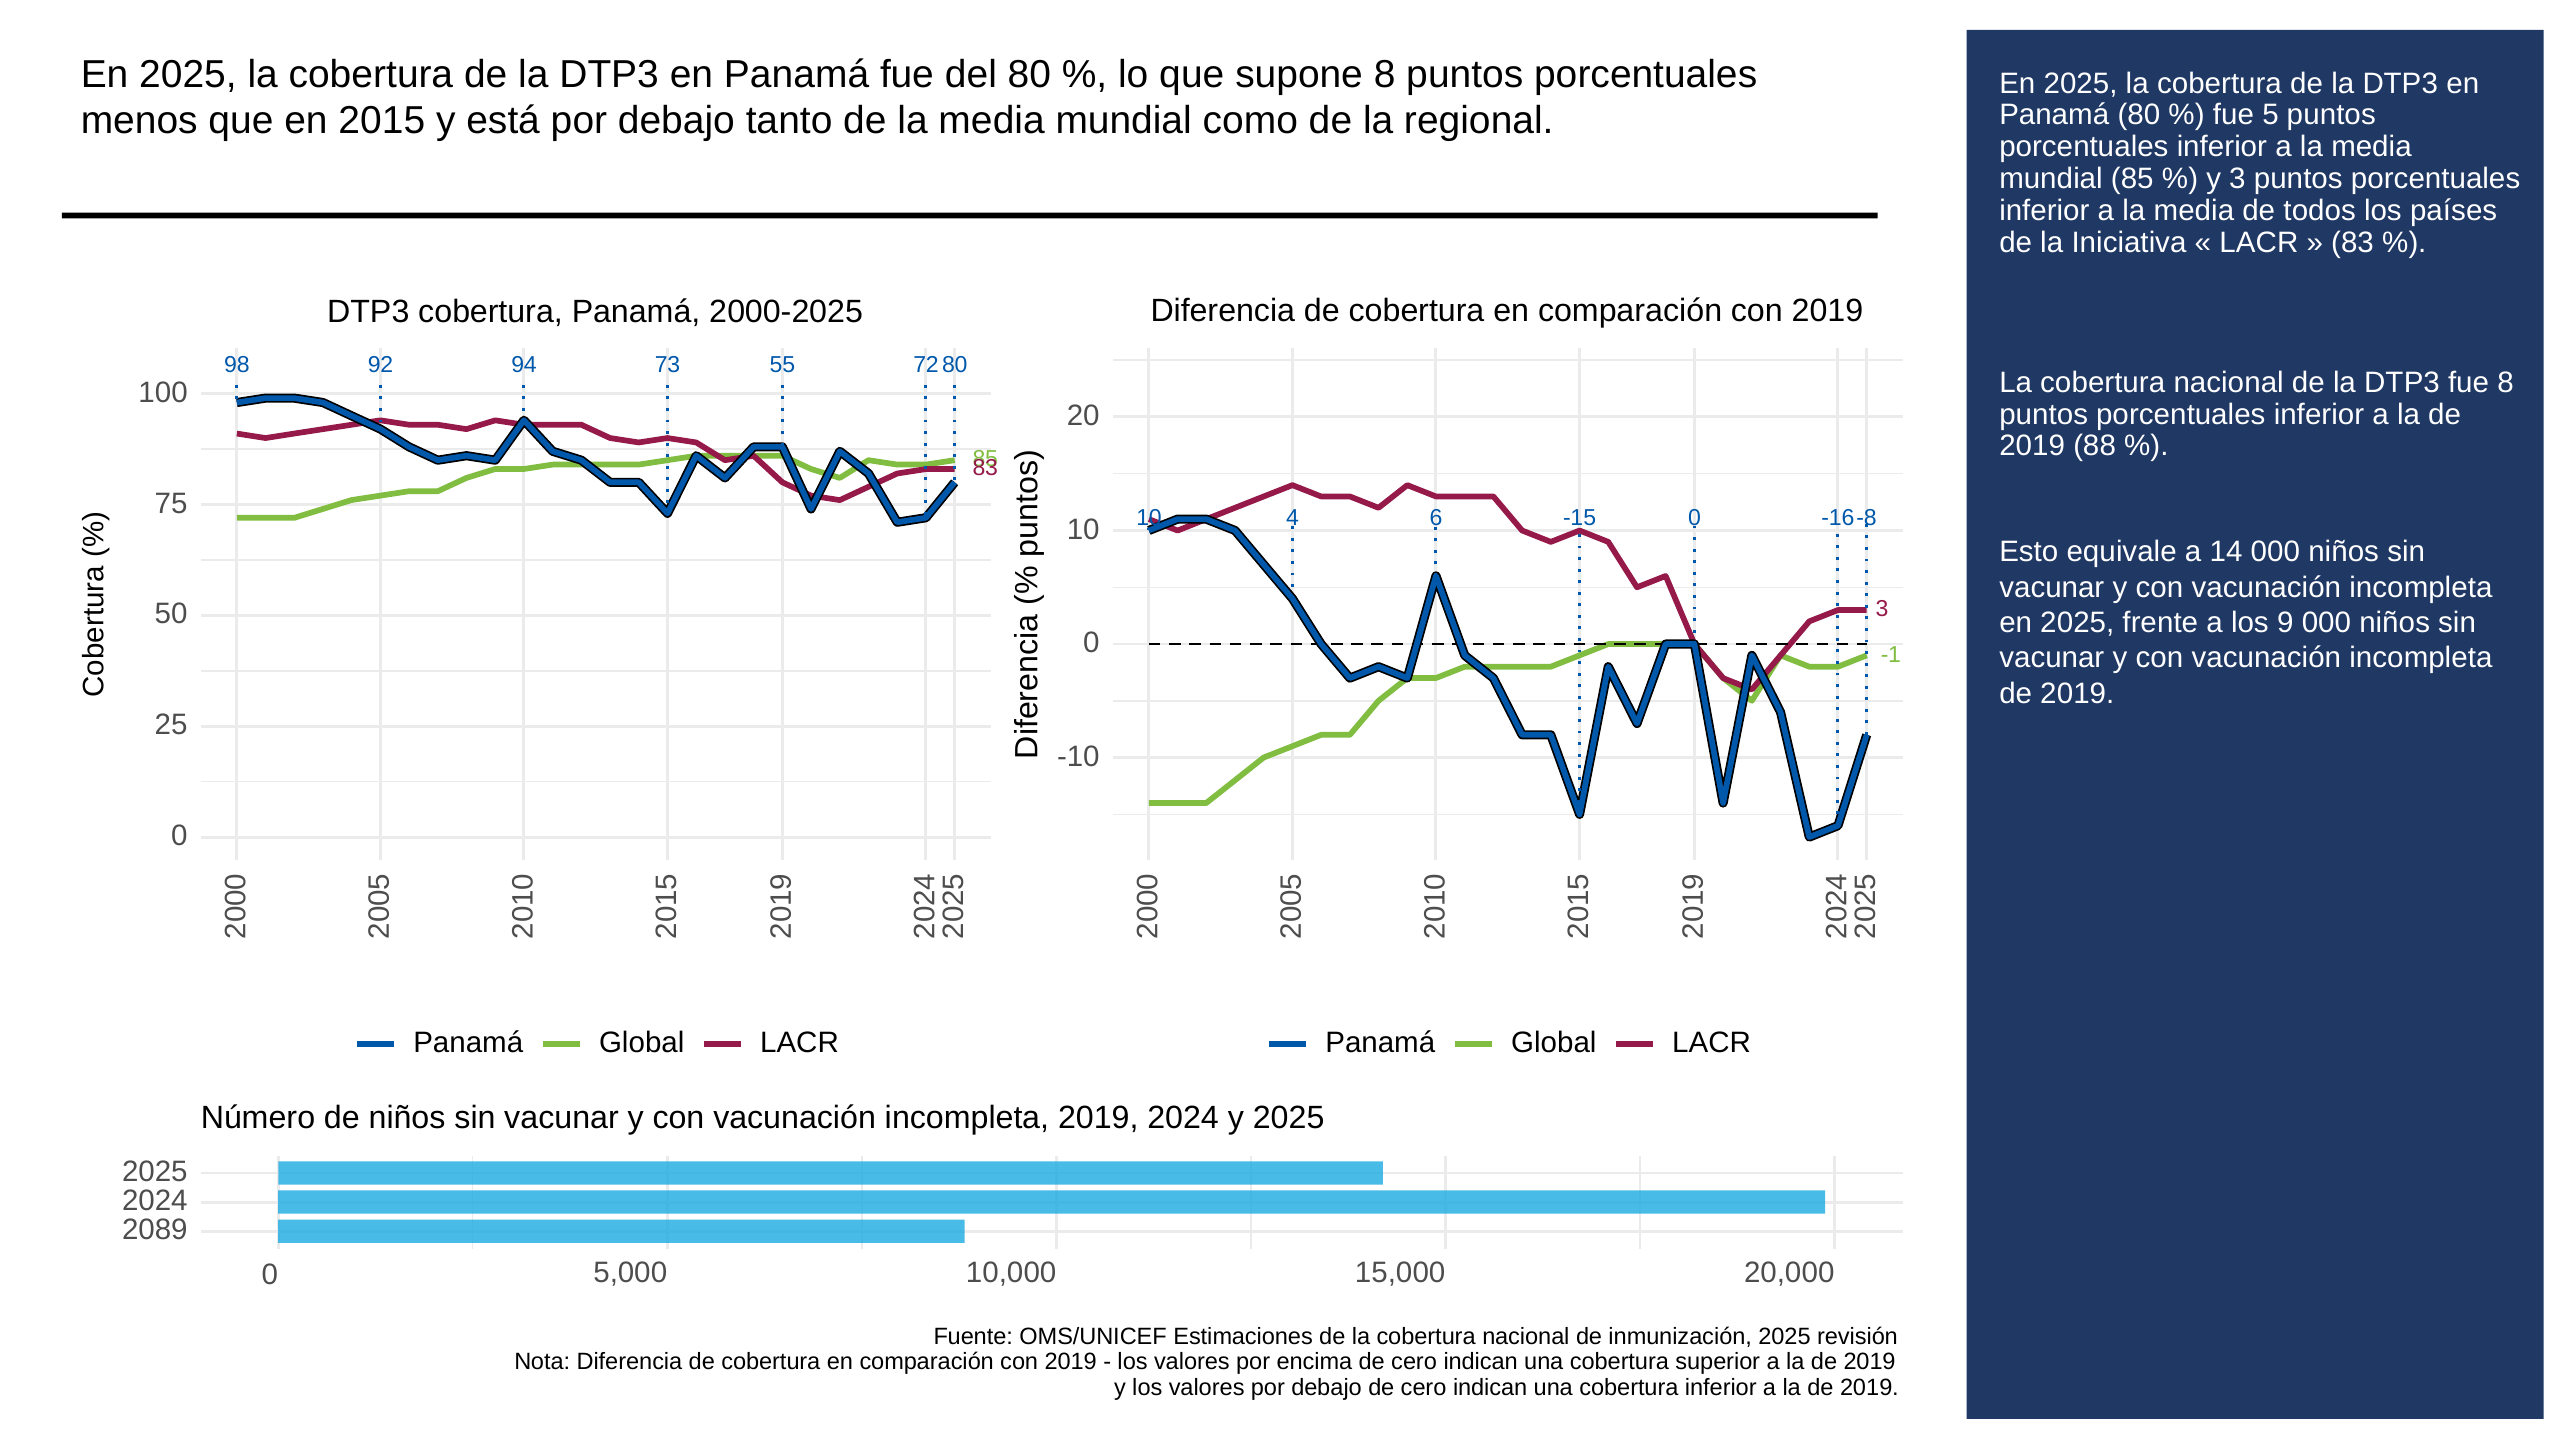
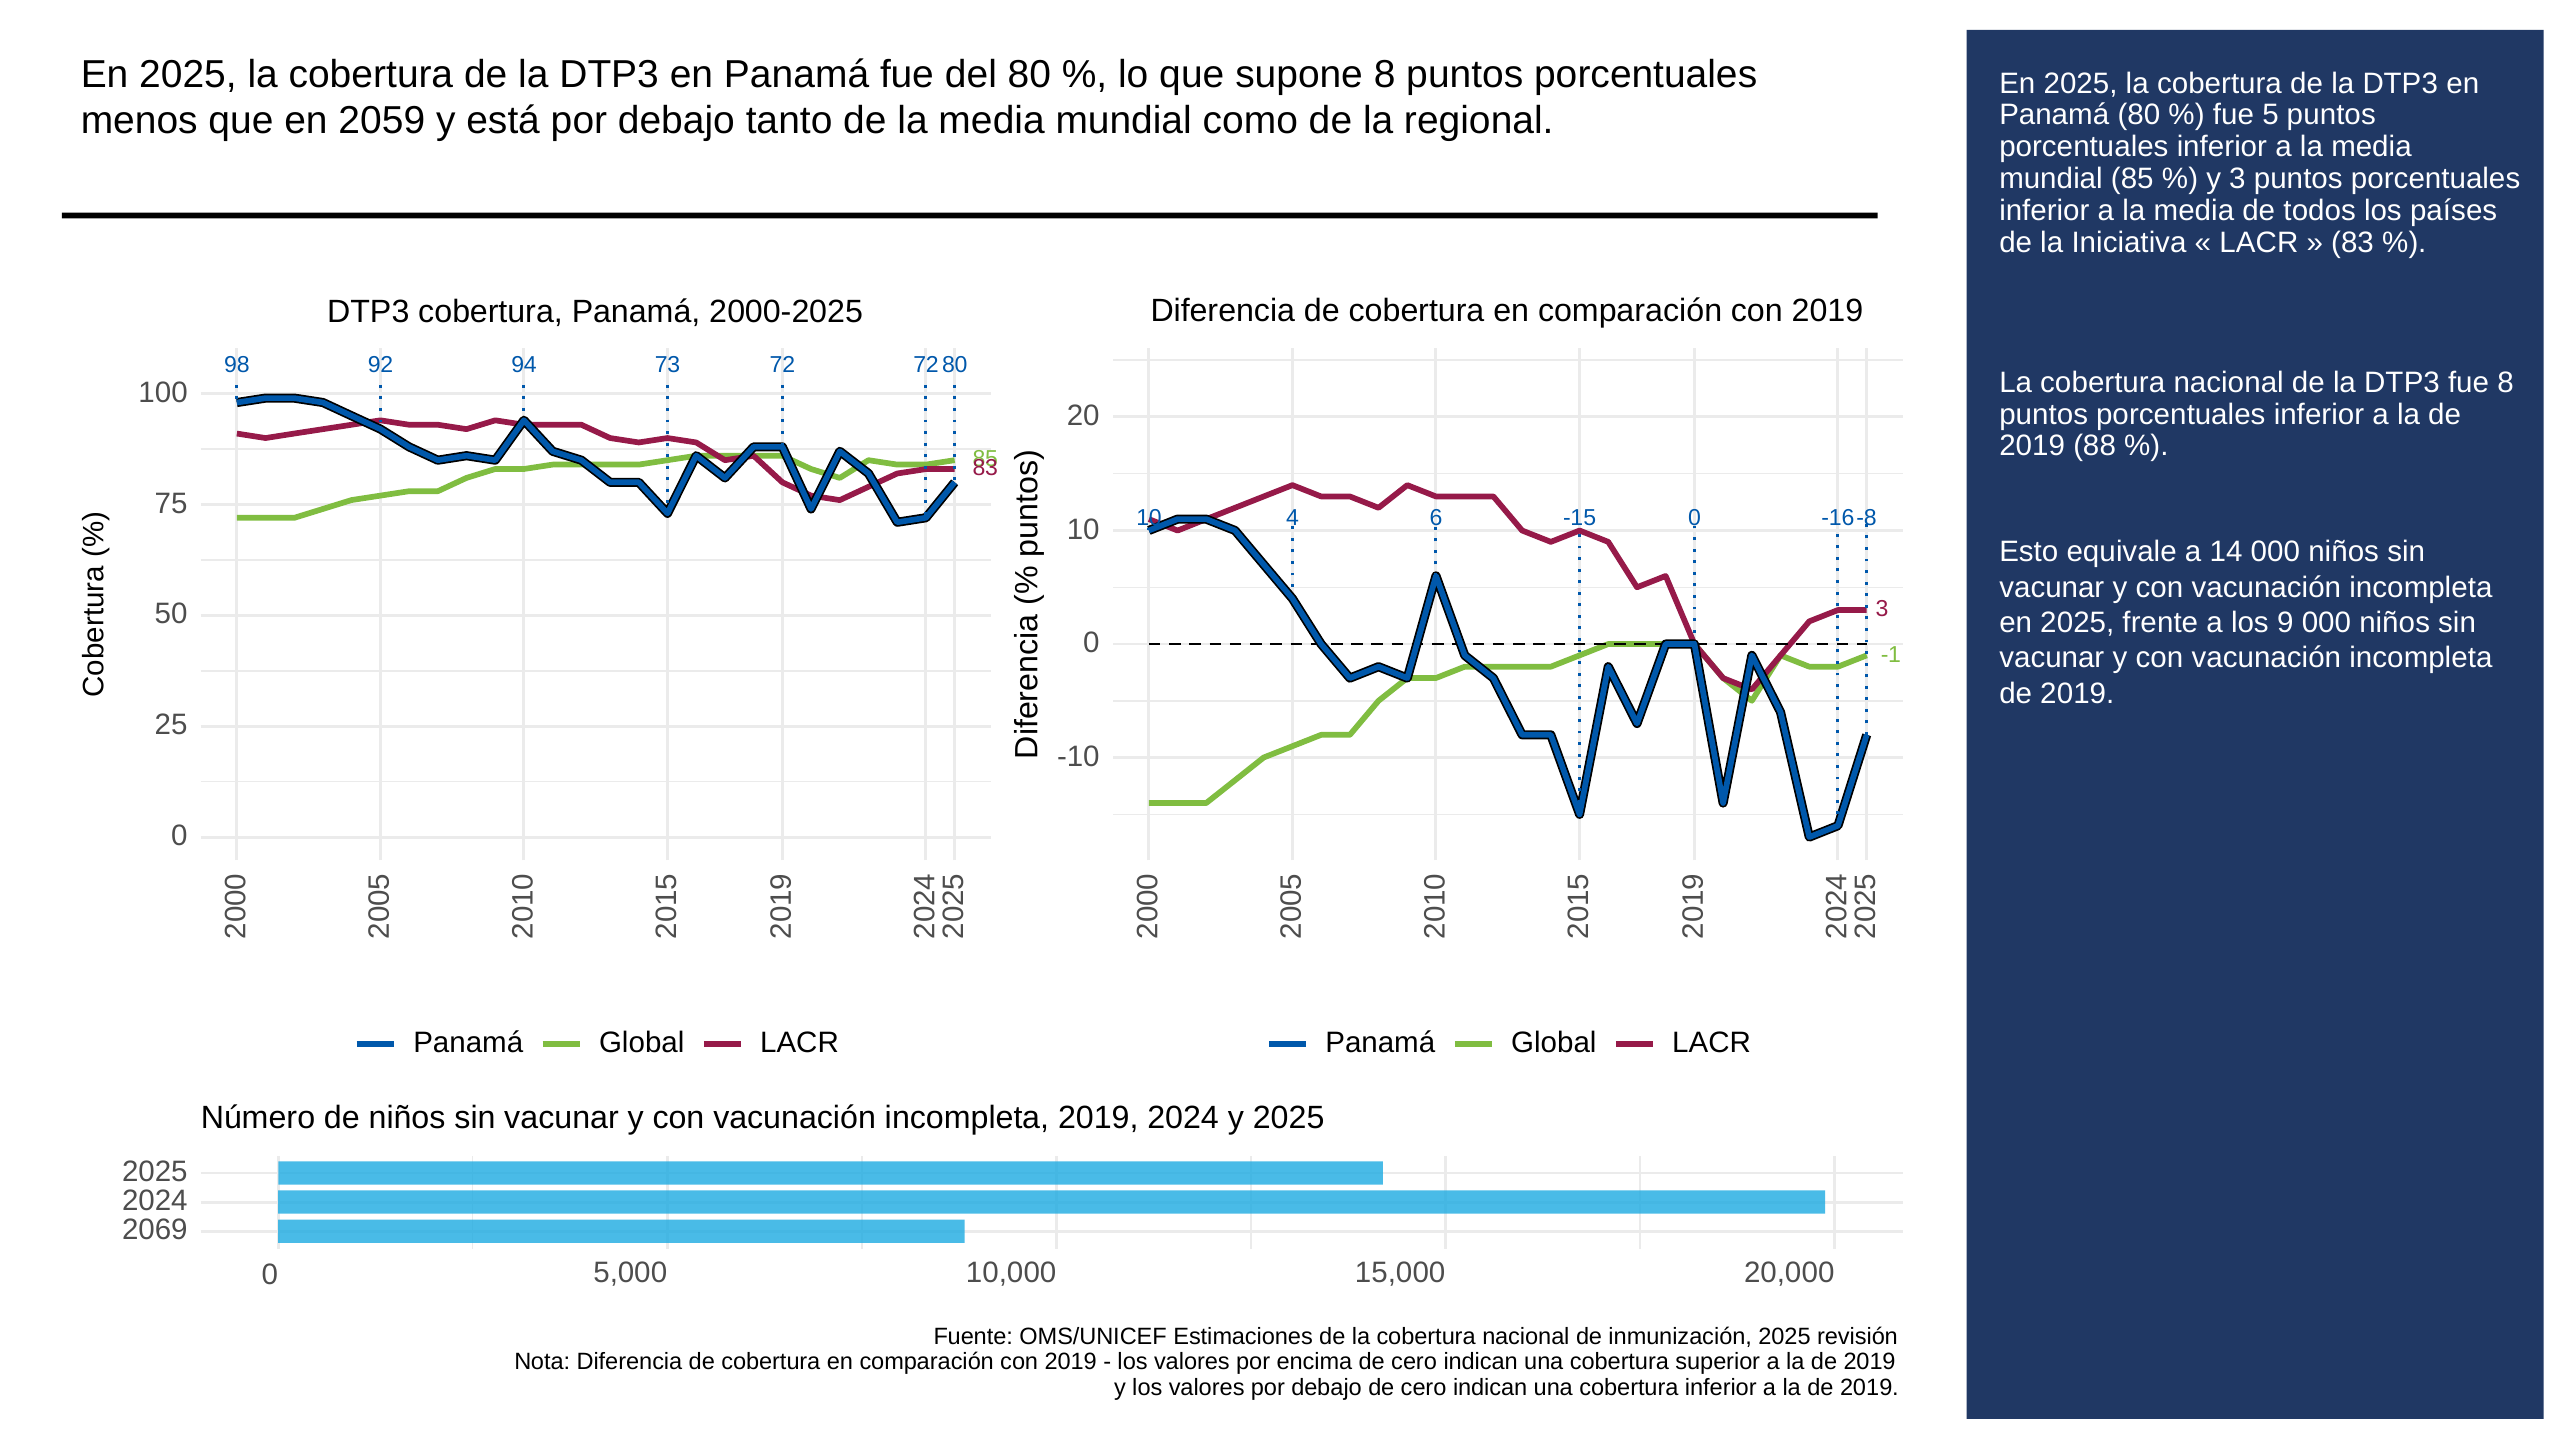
2015: 2015 -> 2059
55: 55 -> 72
2089: 2089 -> 2069
